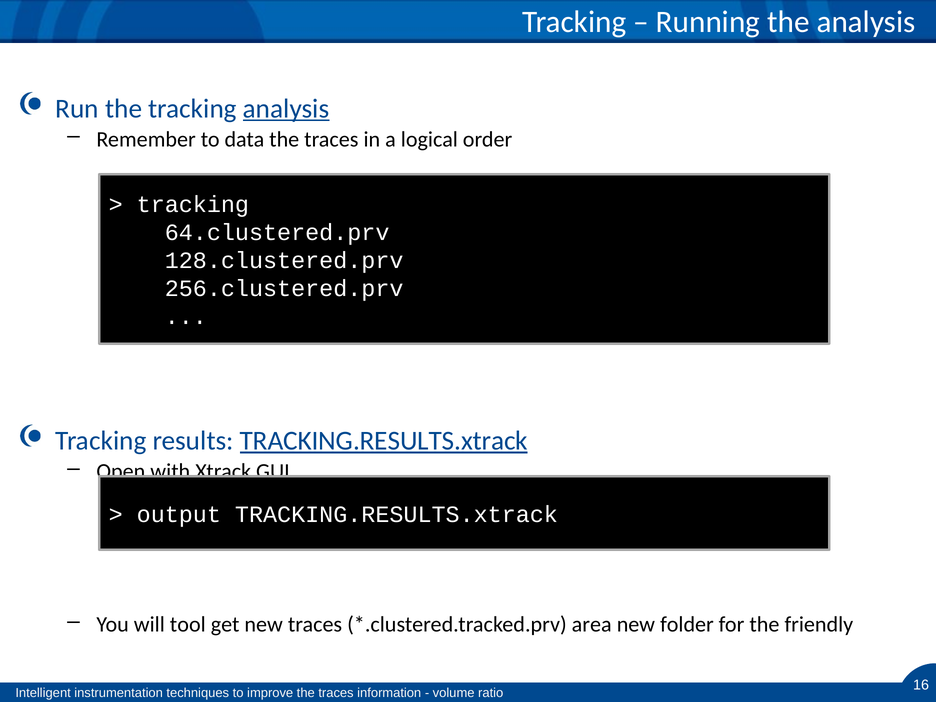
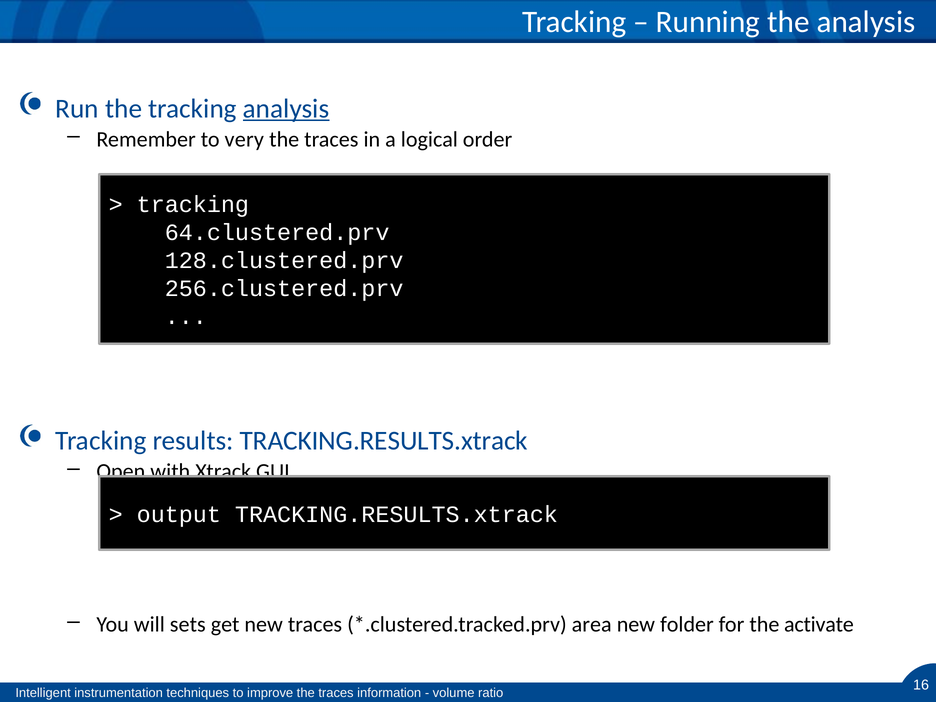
data: data -> very
TRACKING.RESULTS.xtrack at (384, 441) underline: present -> none
tool: tool -> sets
friendly: friendly -> activate
